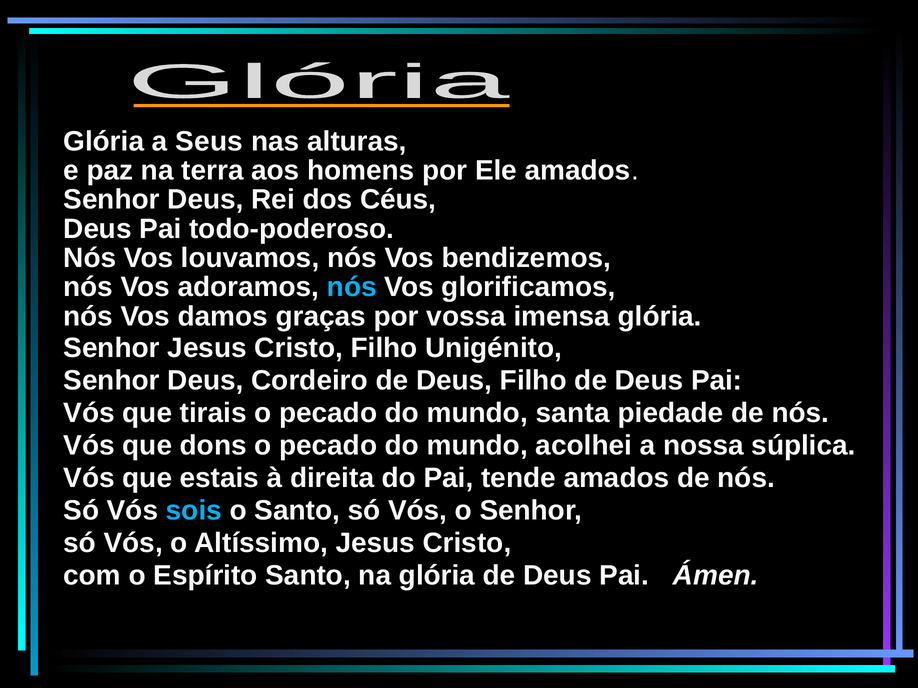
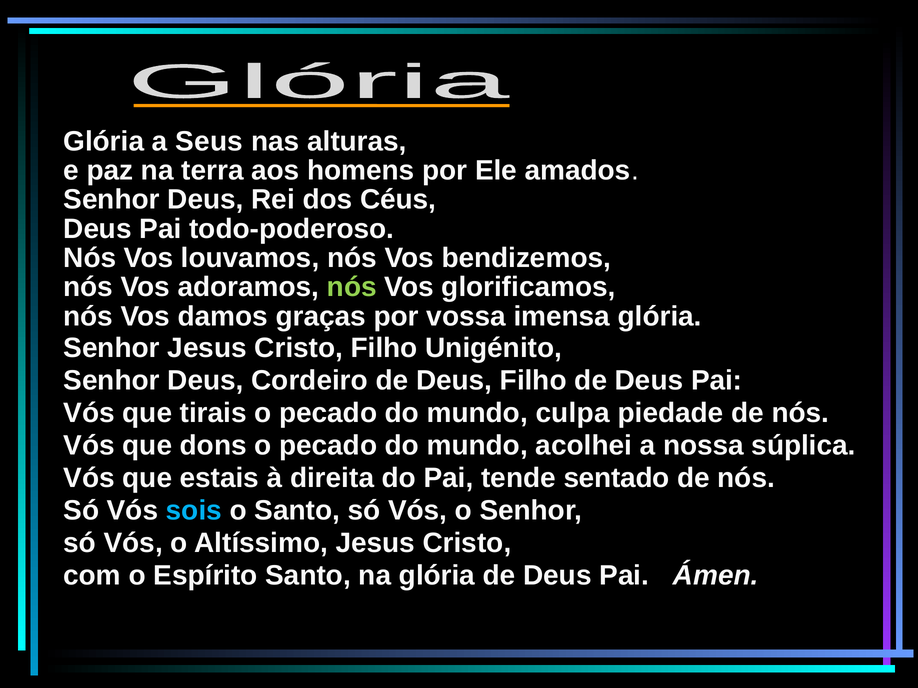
nós at (352, 287) colour: light blue -> light green
santa: santa -> culpa
tende amados: amados -> sentado
